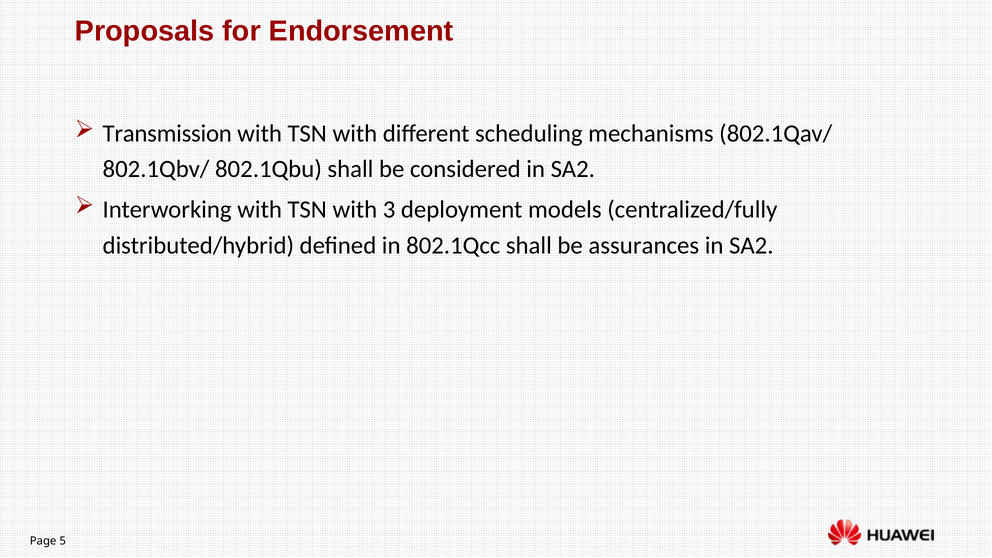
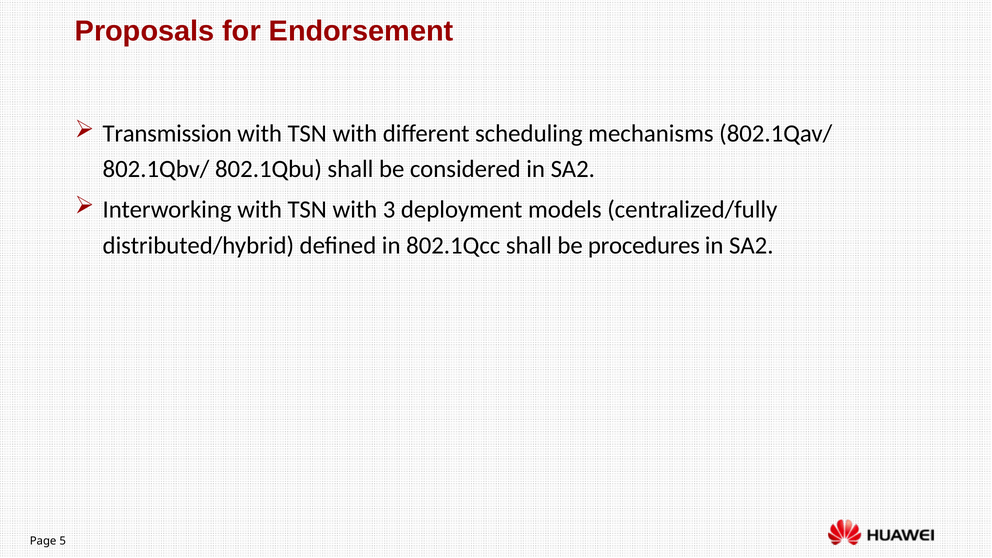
assurances: assurances -> procedures
